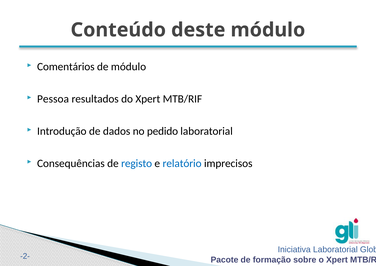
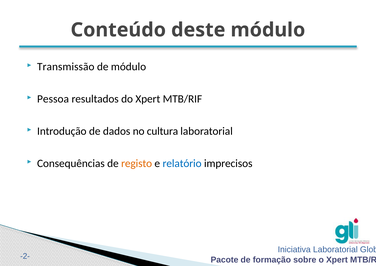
Comentários: Comentários -> Transmissão
pedido: pedido -> cultura
registo colour: blue -> orange
